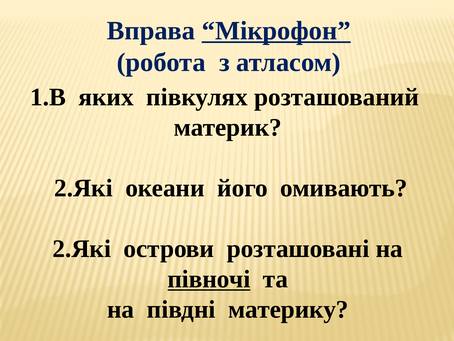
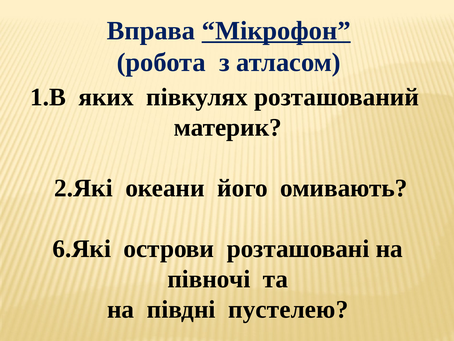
2.Які at (82, 248): 2.Які -> 6.Які
півночі underline: present -> none
материку: материку -> пустелею
